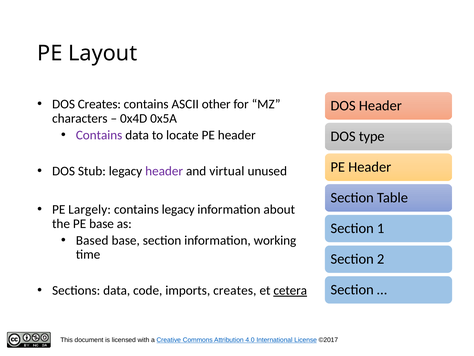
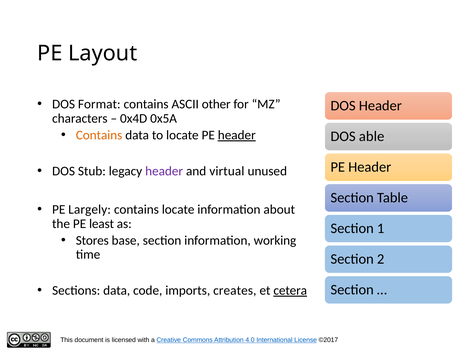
DOS Creates: Creates -> Format
Contains at (99, 135) colour: purple -> orange
header at (237, 135) underline: none -> present
type: type -> able
contains legacy: legacy -> locate
PE base: base -> least
Based: Based -> Stores
